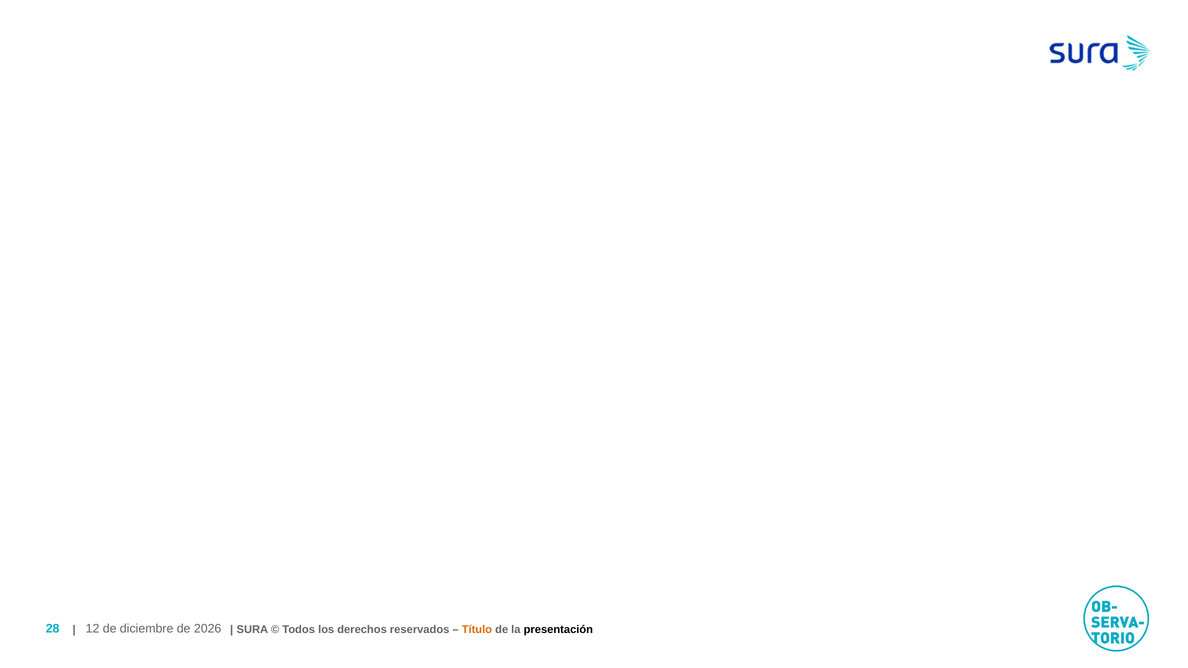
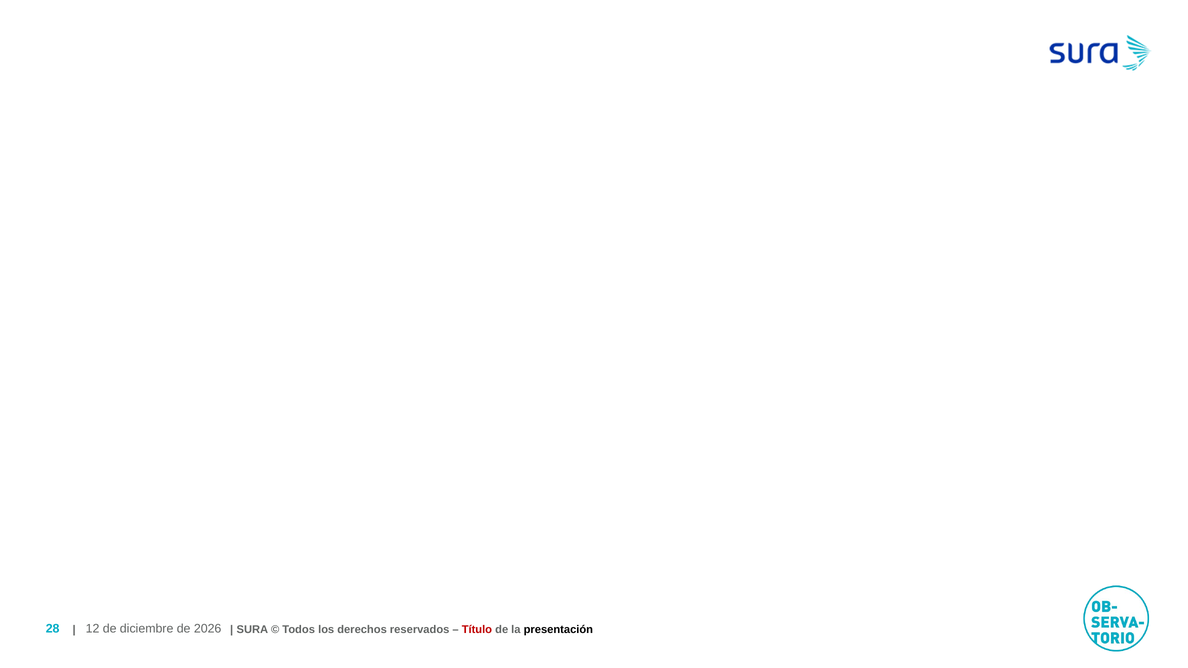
Título colour: orange -> red
